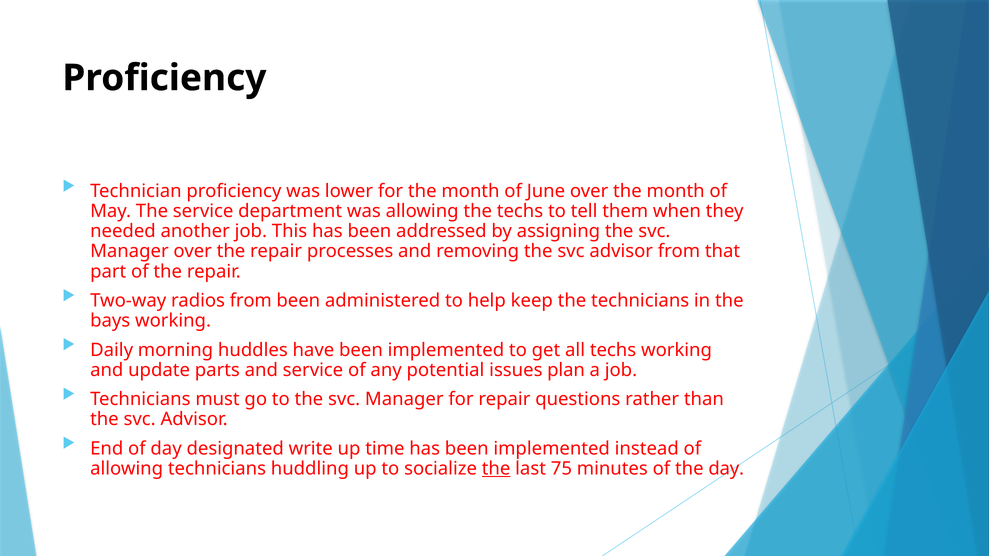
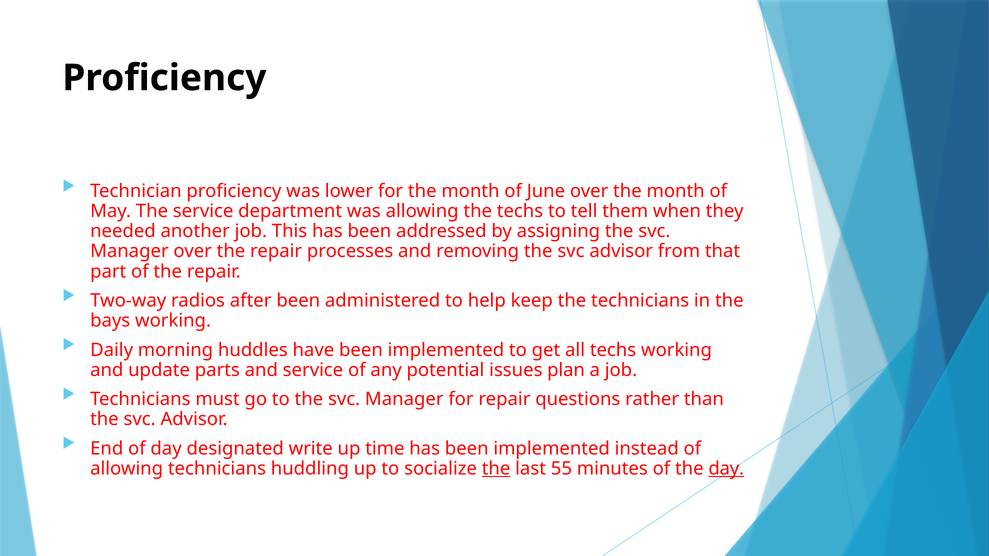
radios from: from -> after
75: 75 -> 55
day at (726, 469) underline: none -> present
